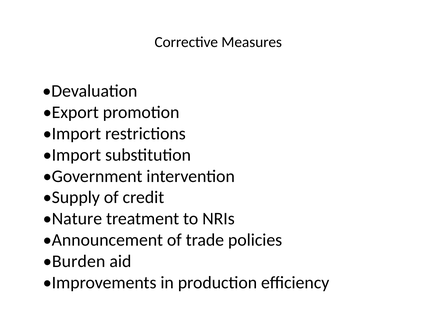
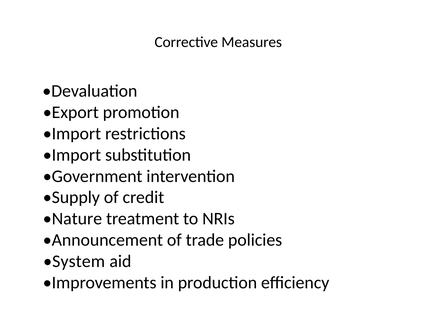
Burden: Burden -> System
